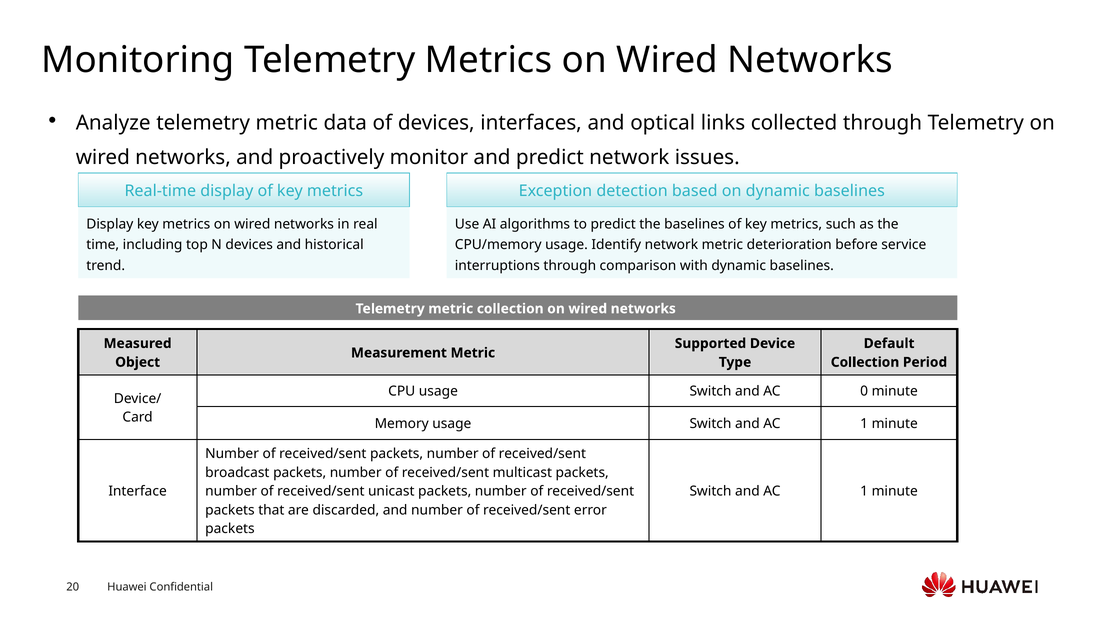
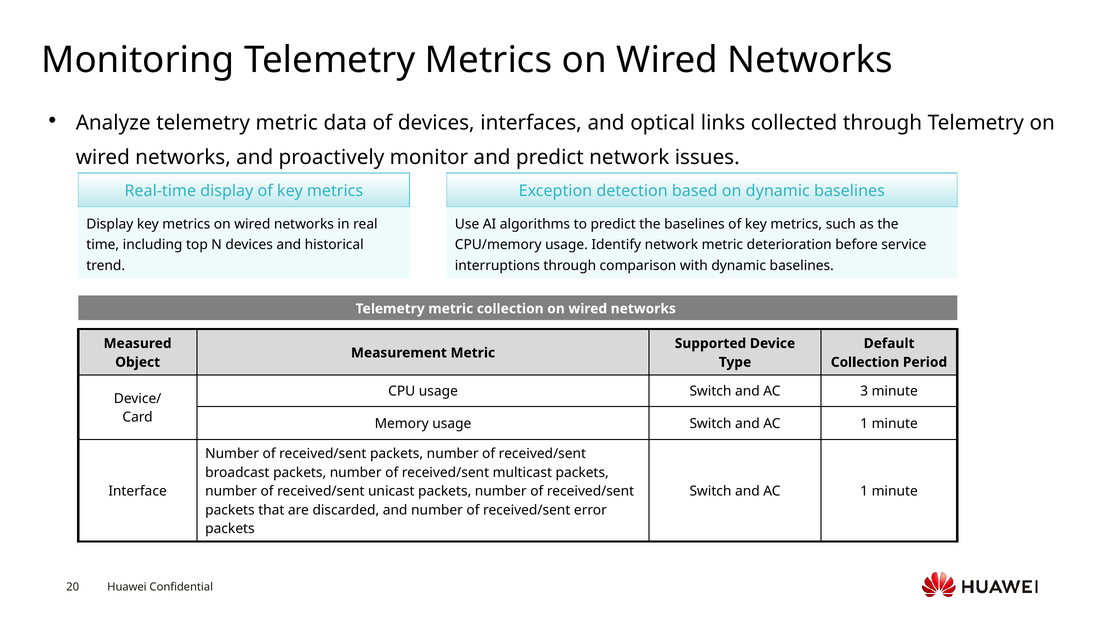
0: 0 -> 3
